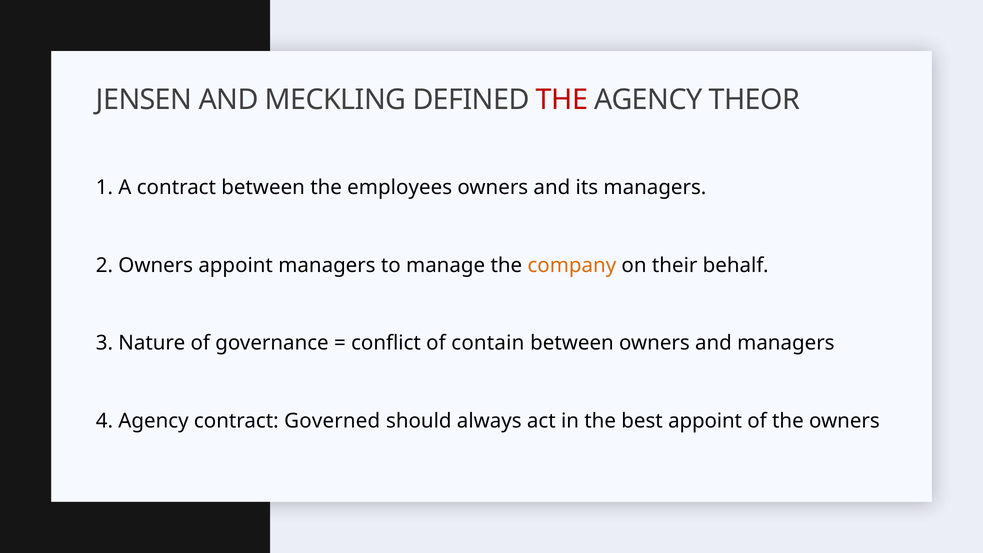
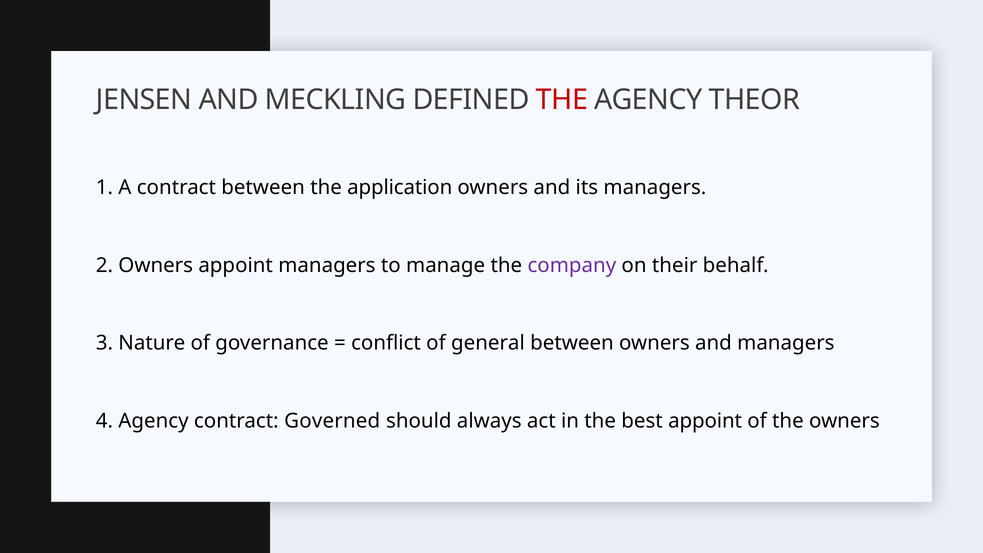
employees: employees -> application
company colour: orange -> purple
contain: contain -> general
